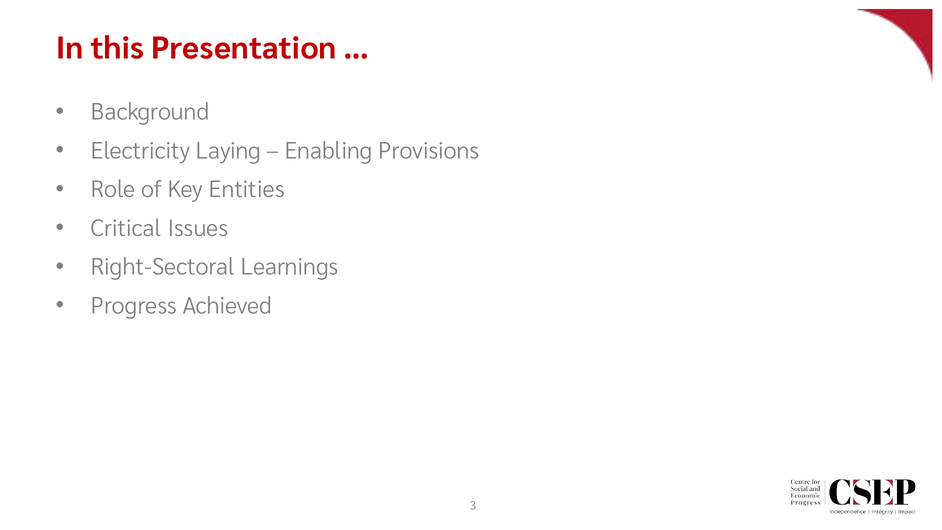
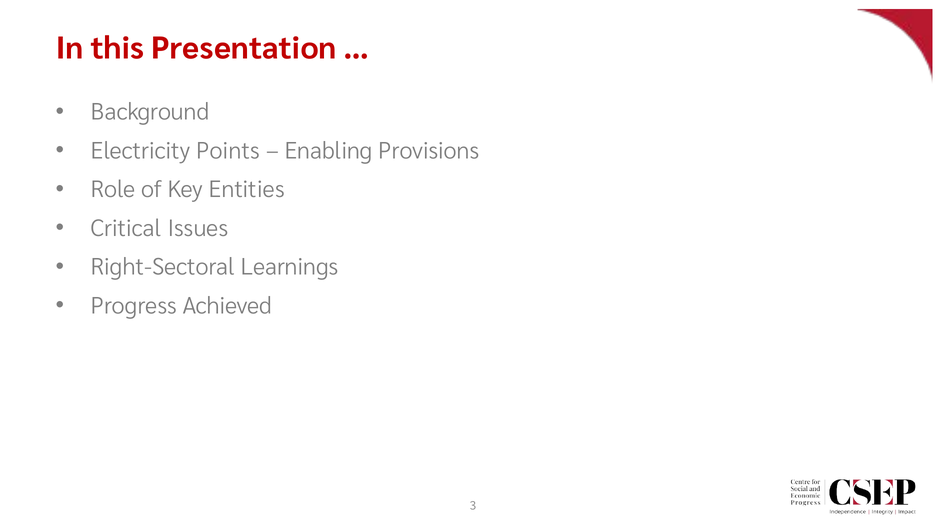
Laying: Laying -> Points
